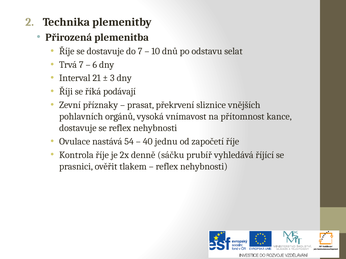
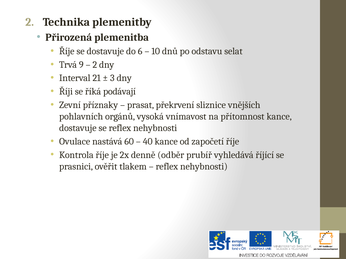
do 7: 7 -> 6
Trvá 7: 7 -> 9
6 at (95, 65): 6 -> 2
54: 54 -> 60
40 jednu: jednu -> kance
sáčku: sáčku -> odběr
